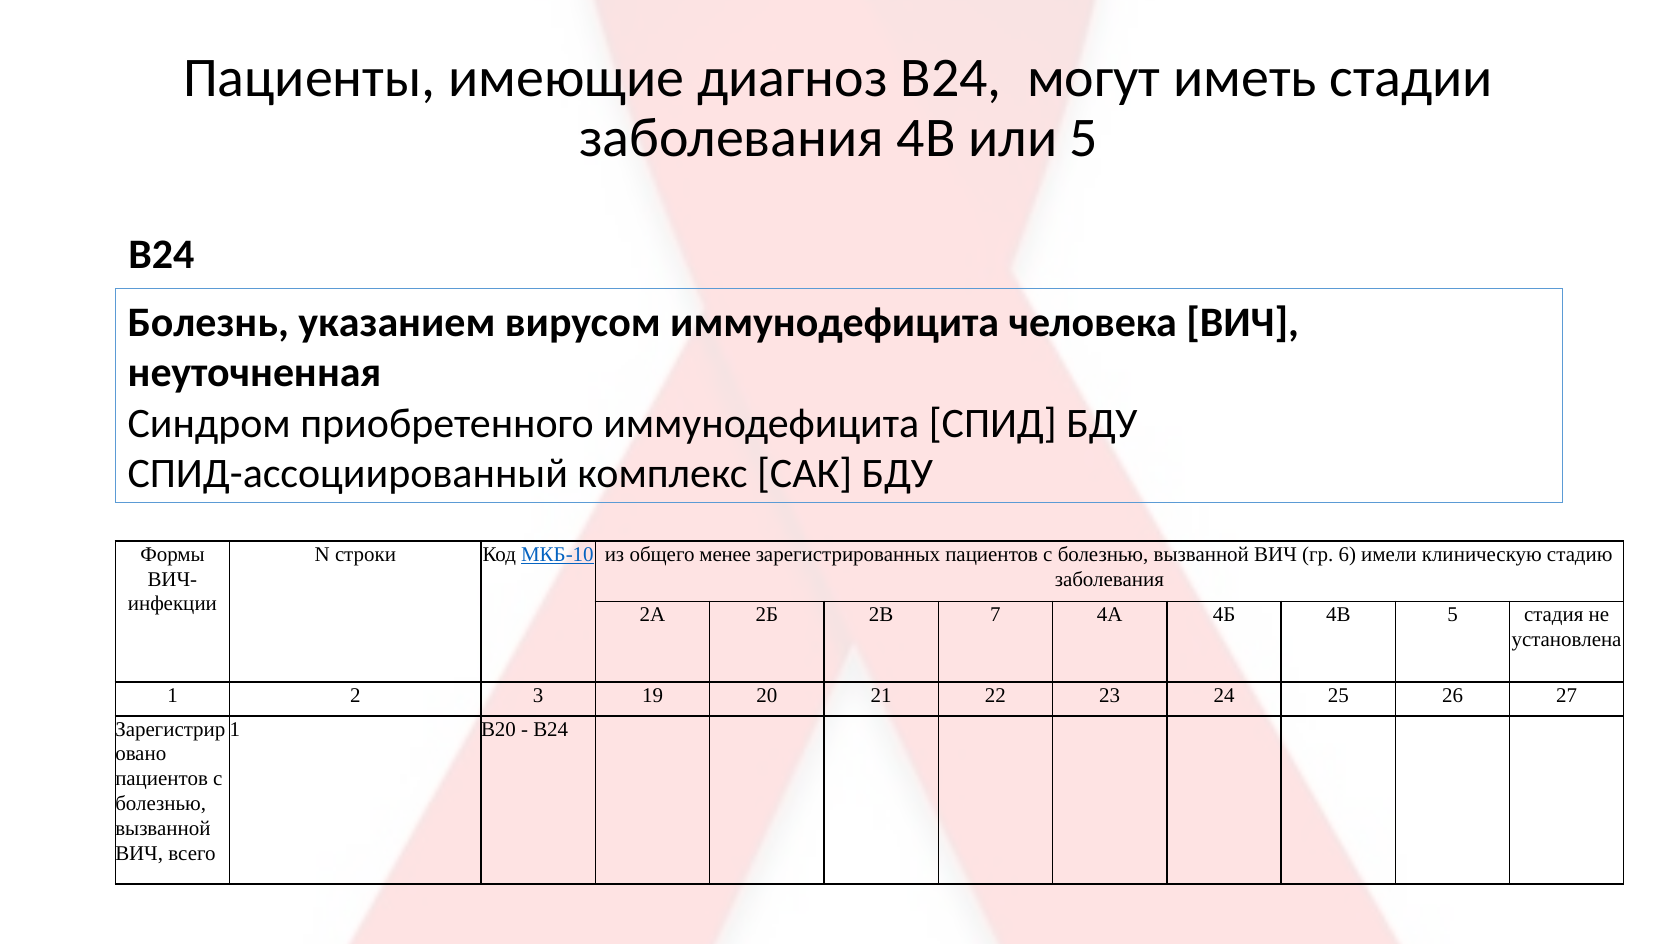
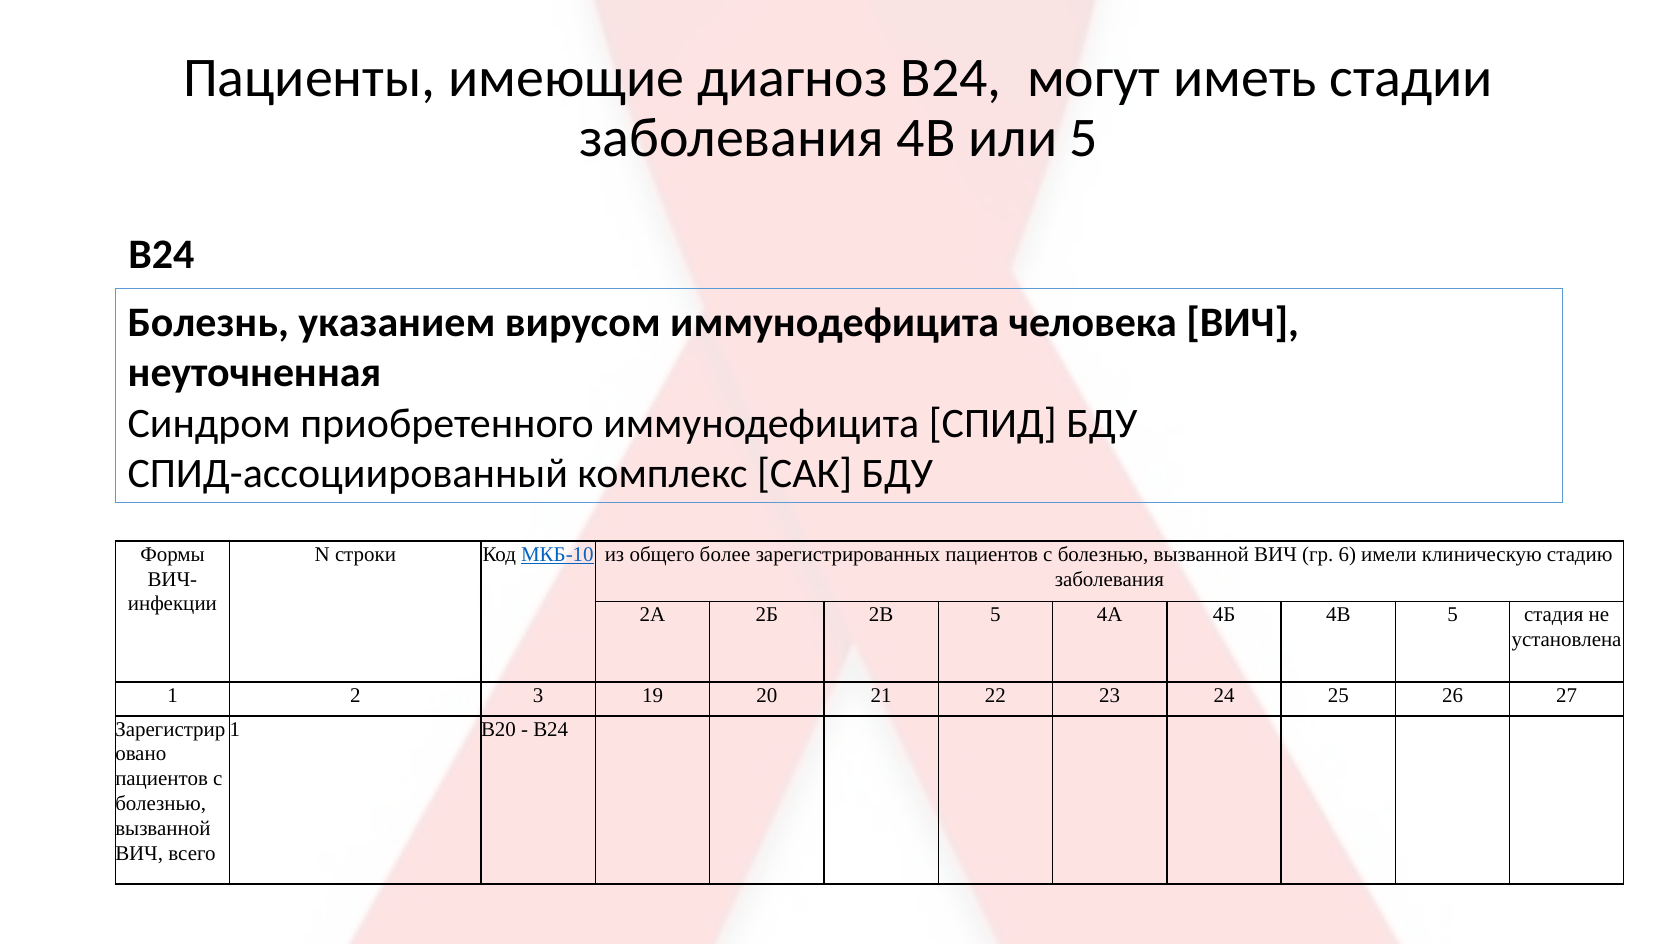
менее: менее -> более
2В 7: 7 -> 5
